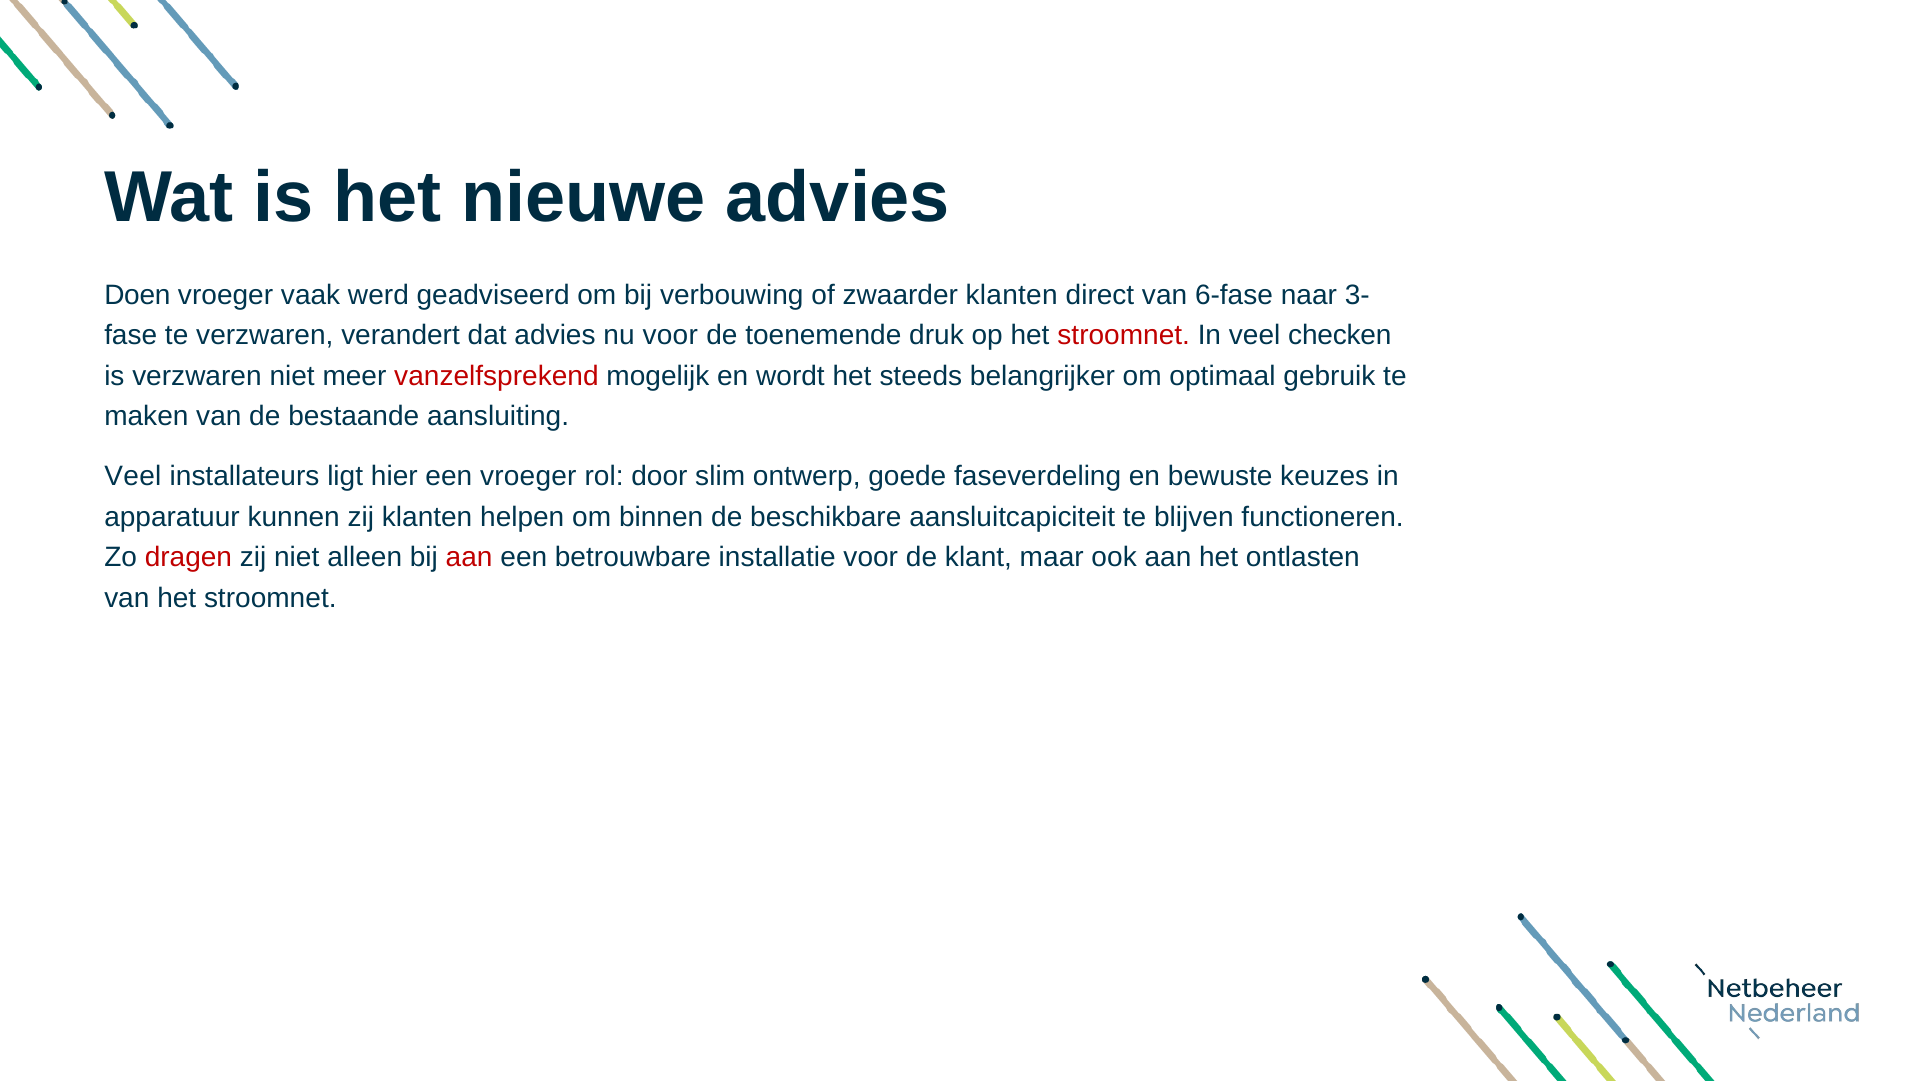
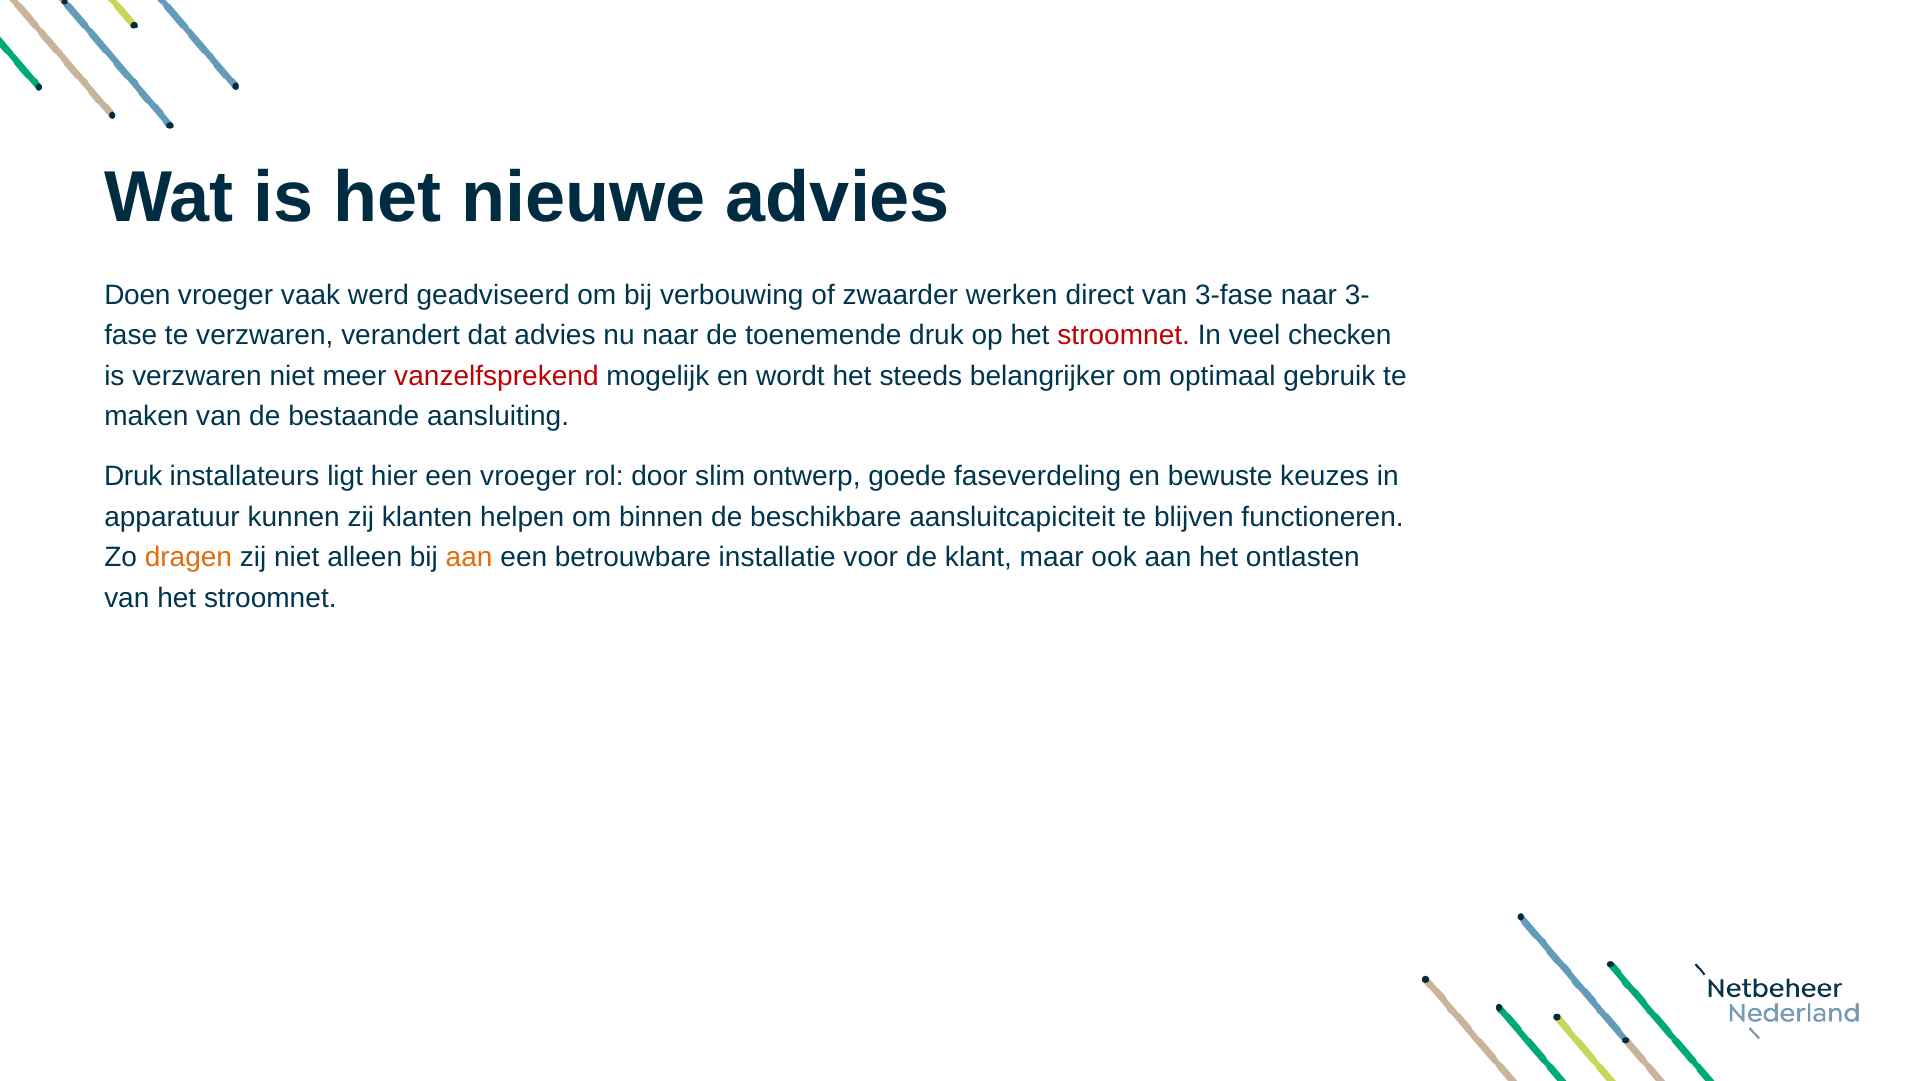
zwaarder klanten: klanten -> werken
6-fase: 6-fase -> 3-fase
nu voor: voor -> naar
Veel at (133, 477): Veel -> Druk
dragen colour: red -> orange
aan at (469, 557) colour: red -> orange
